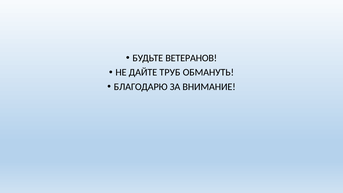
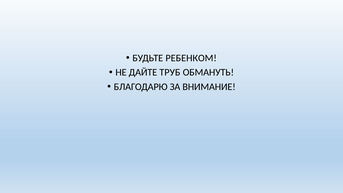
ВЕТЕРАНОВ: ВЕТЕРАНОВ -> РЕБЕНКОМ
